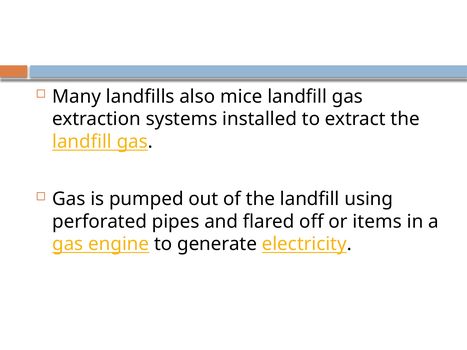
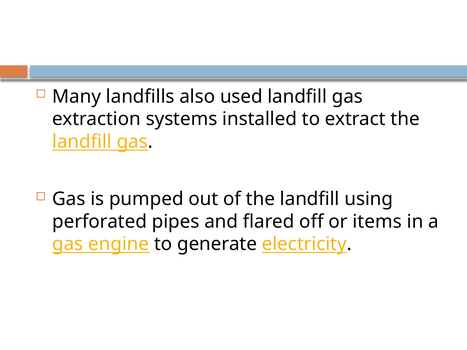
mice: mice -> used
